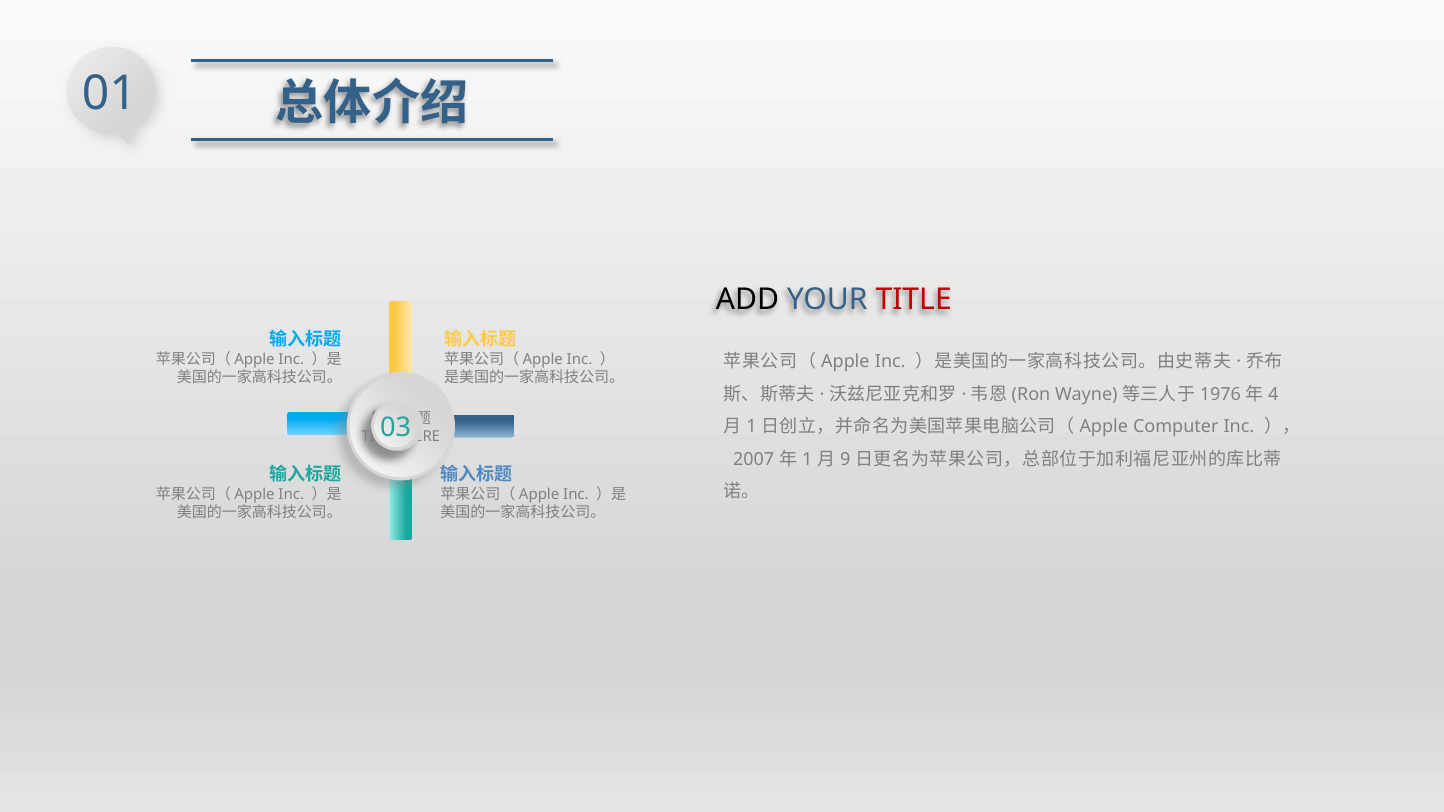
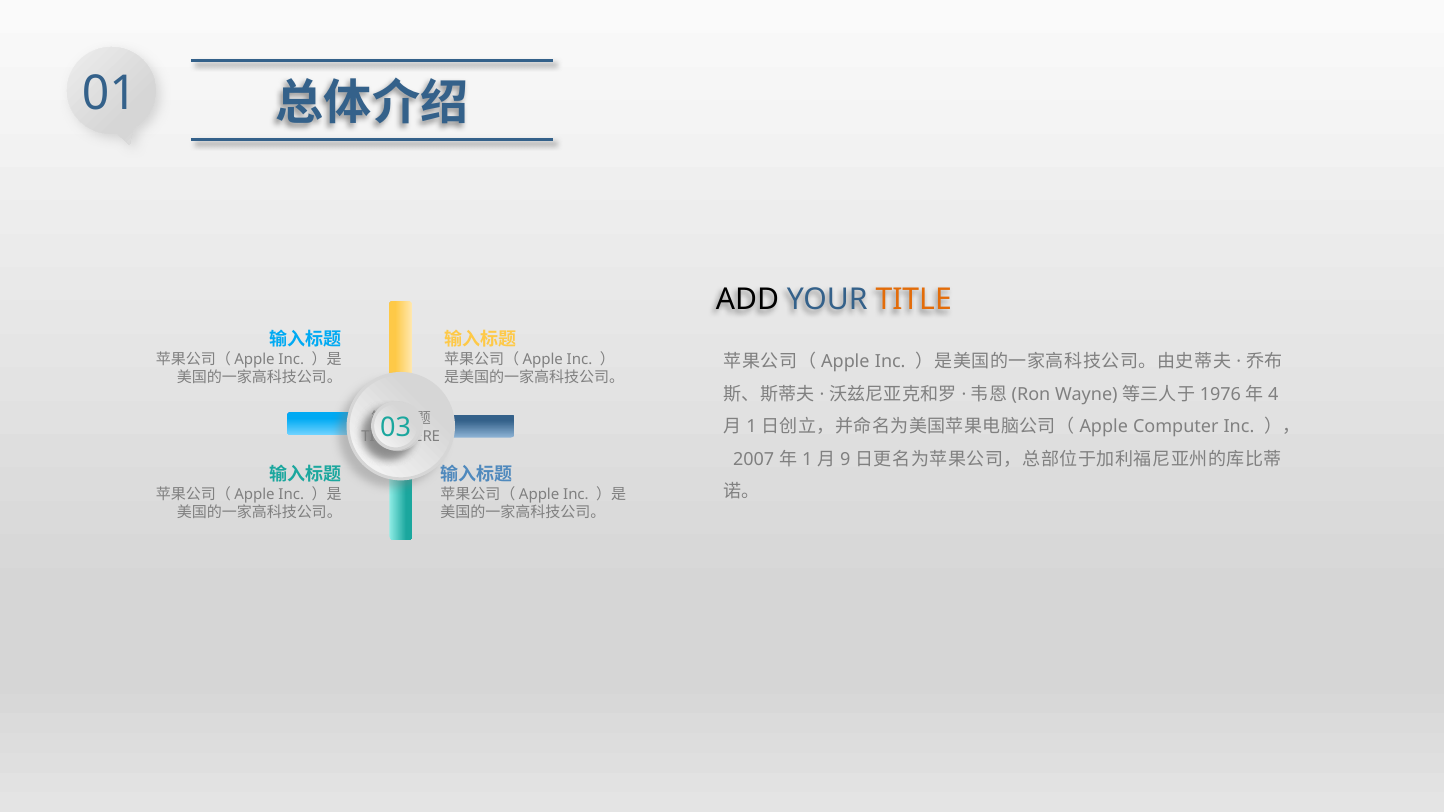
TITLE at (914, 300) colour: red -> orange
